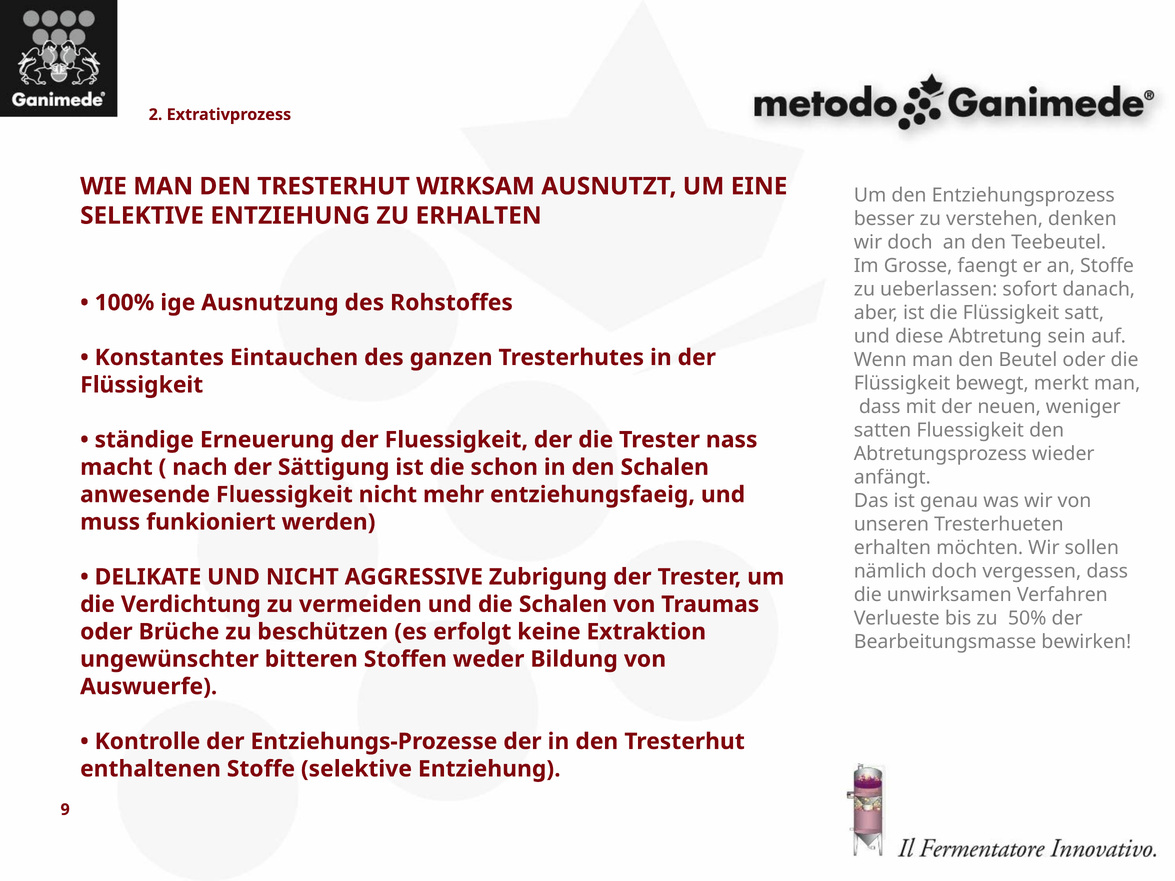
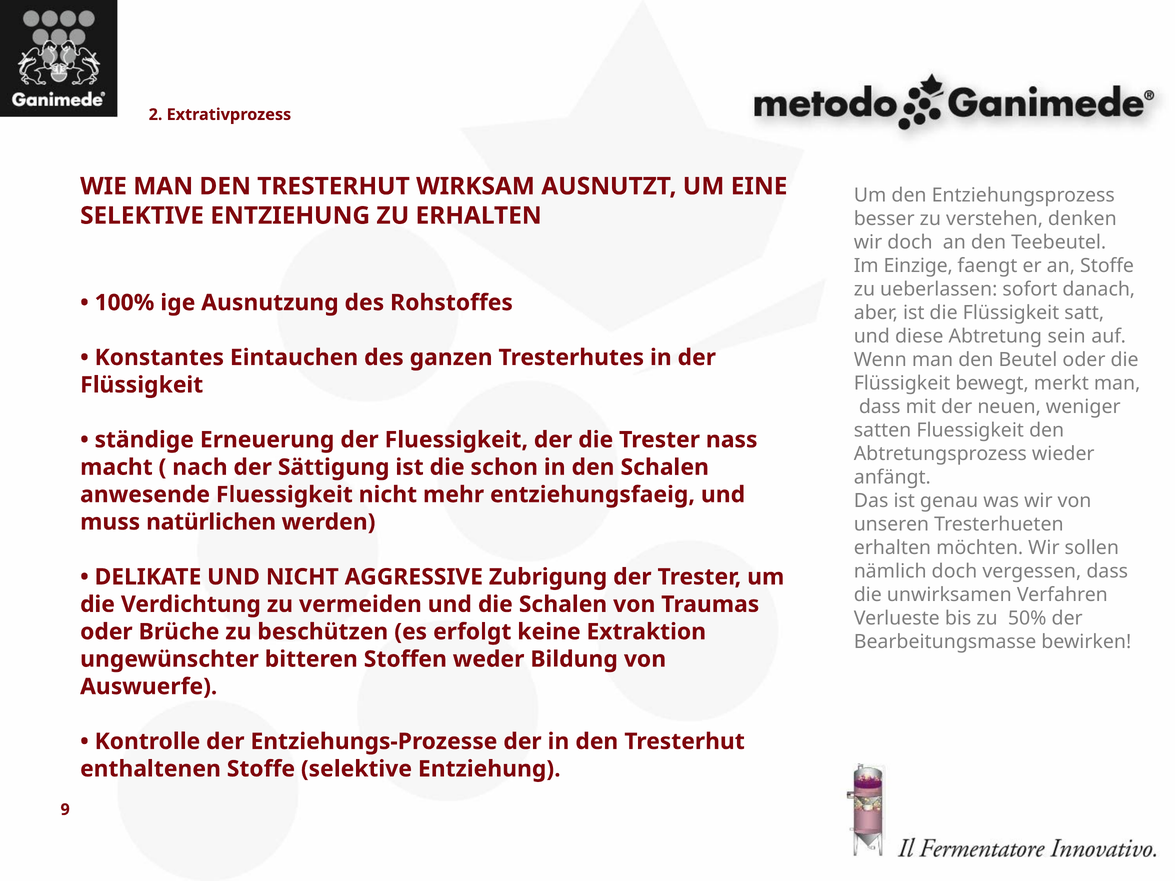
Grosse: Grosse -> Einzige
funkioniert: funkioniert -> natürlichen
